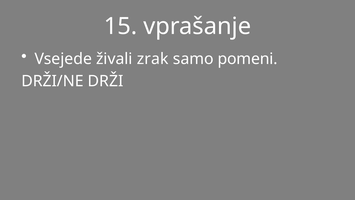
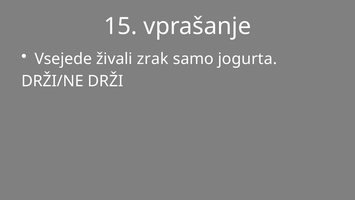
pomeni: pomeni -> jogurta
